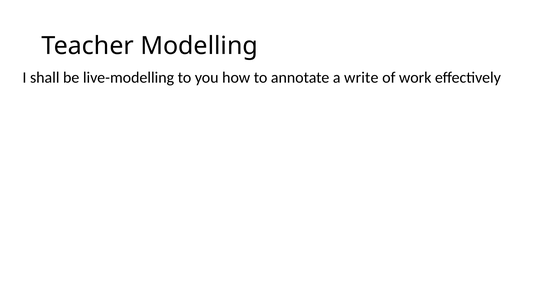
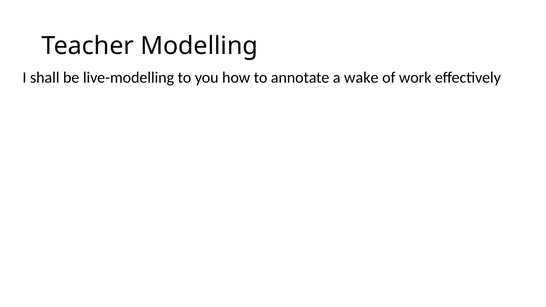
write: write -> wake
